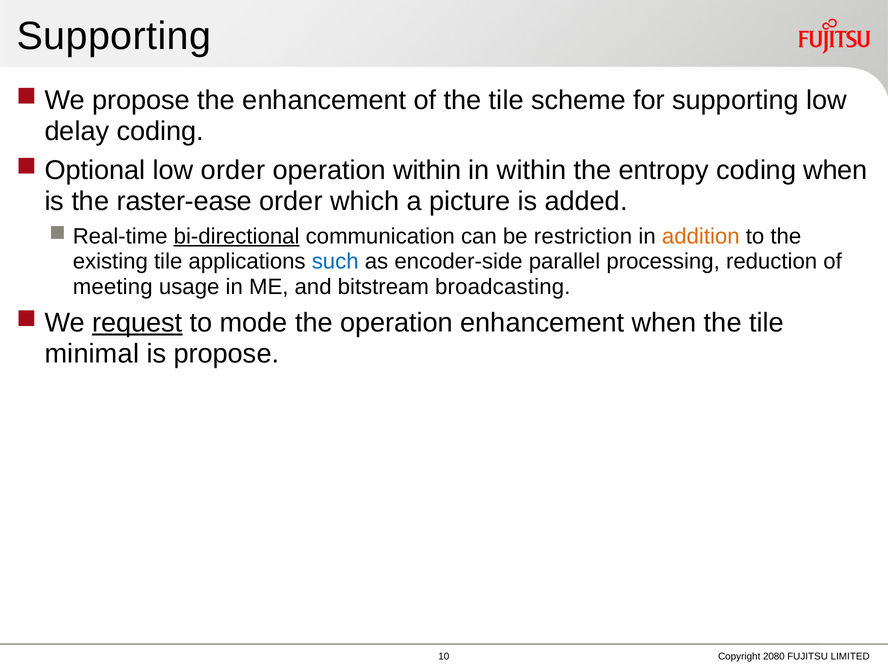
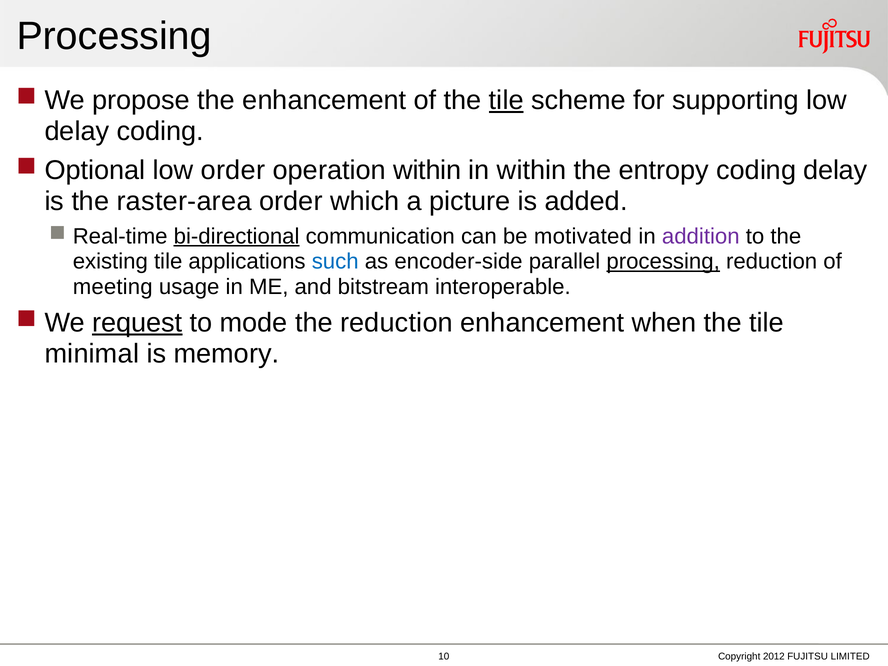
Supporting at (114, 36): Supporting -> Processing
tile at (506, 100) underline: none -> present
coding when: when -> delay
raster-ease: raster-ease -> raster-area
restriction: restriction -> motivated
addition colour: orange -> purple
processing at (663, 262) underline: none -> present
broadcasting: broadcasting -> interoperable
the operation: operation -> reduction
is propose: propose -> memory
2080: 2080 -> 2012
